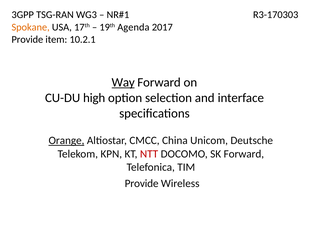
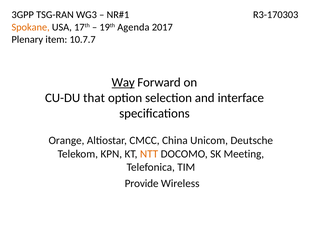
Provide at (27, 39): Provide -> Plenary
10.2.1: 10.2.1 -> 10.7.7
high: high -> that
Orange underline: present -> none
NTT colour: red -> orange
SK Forward: Forward -> Meeting
